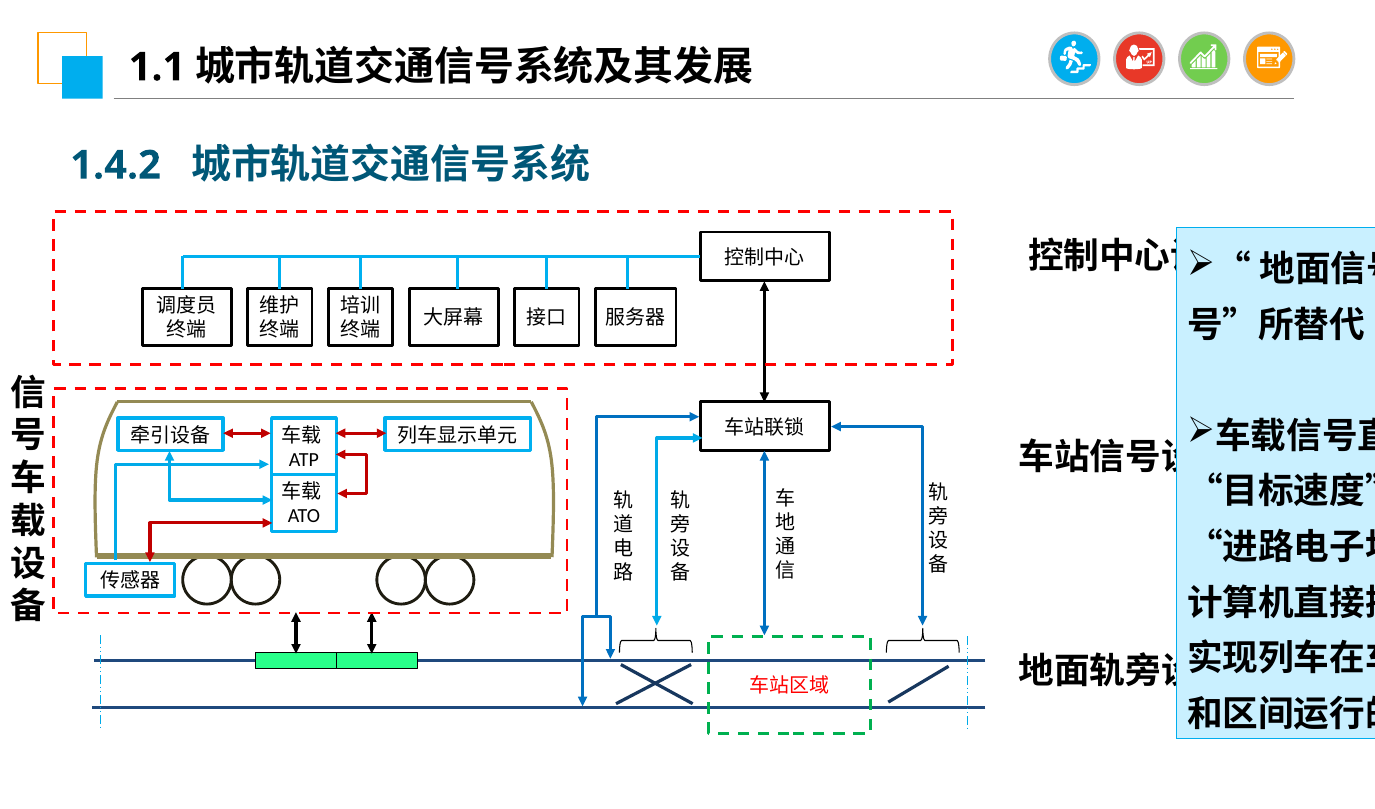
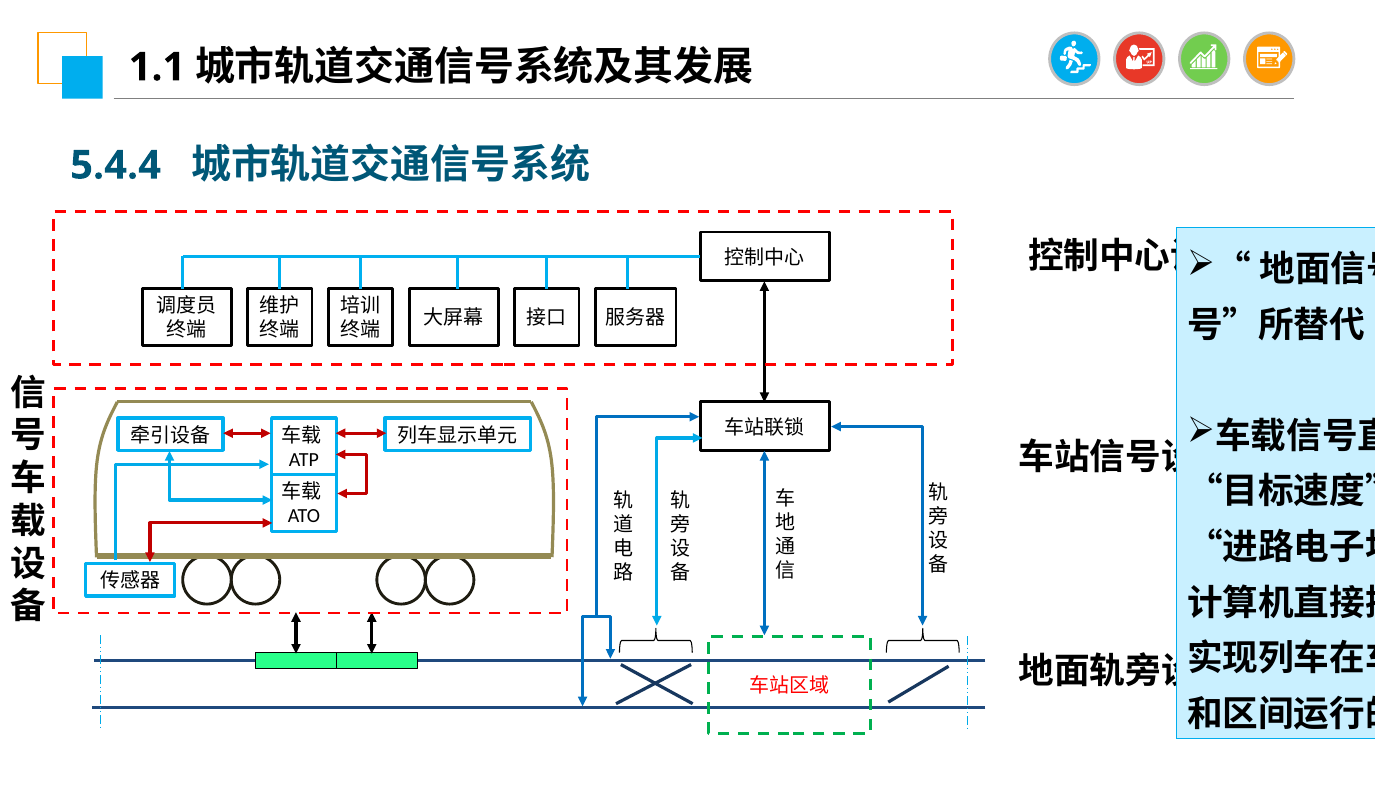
1.4.2: 1.4.2 -> 5.4.4
